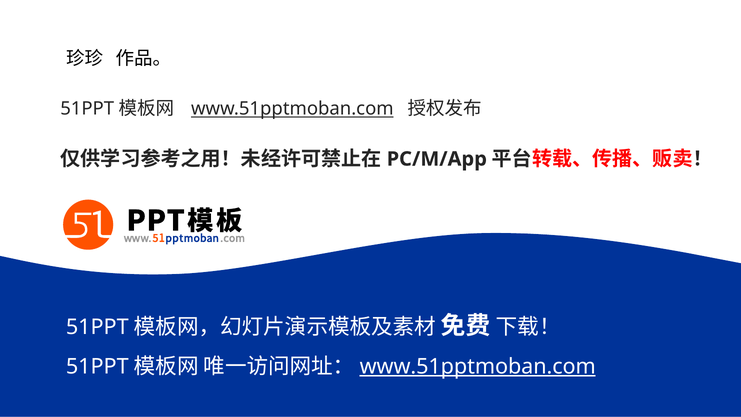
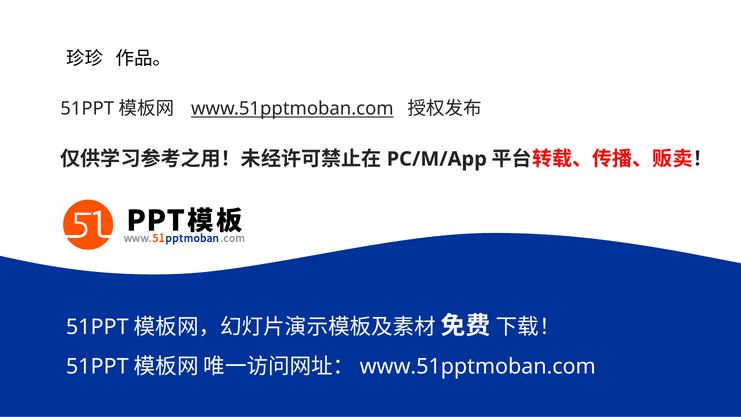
www.51pptmoban.com at (478, 366) underline: present -> none
